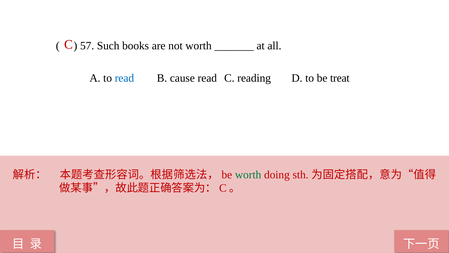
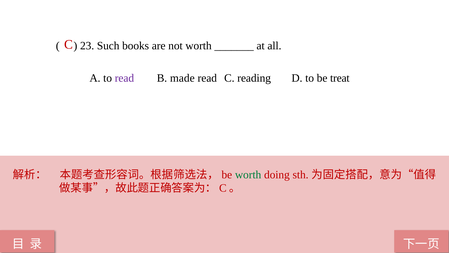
57: 57 -> 23
read at (124, 78) colour: blue -> purple
cause: cause -> made
